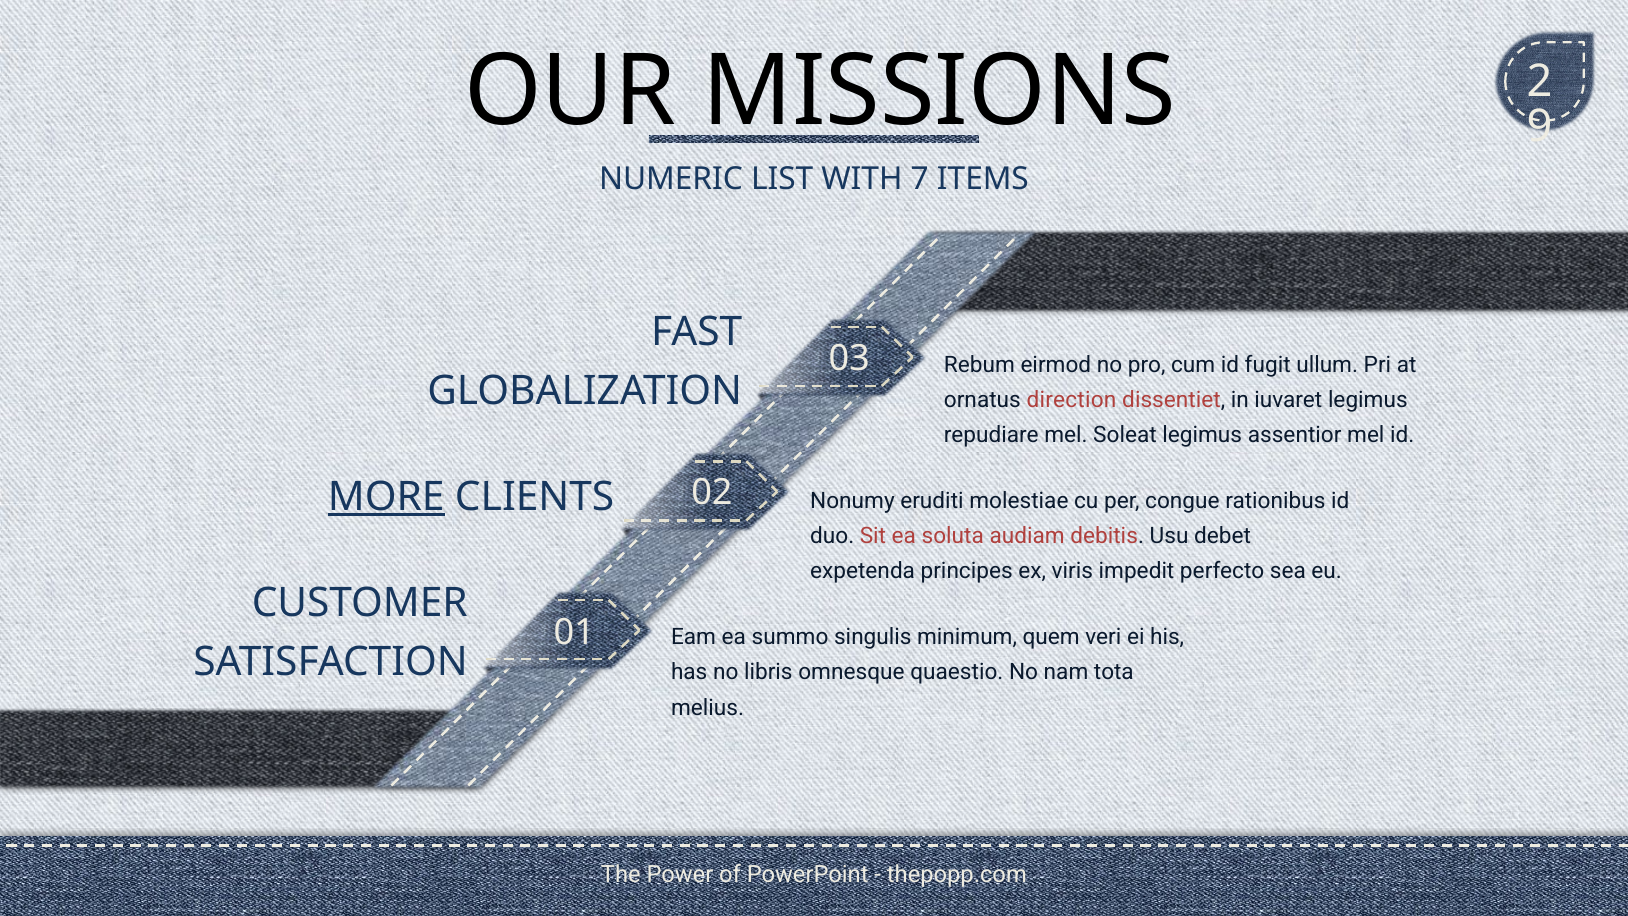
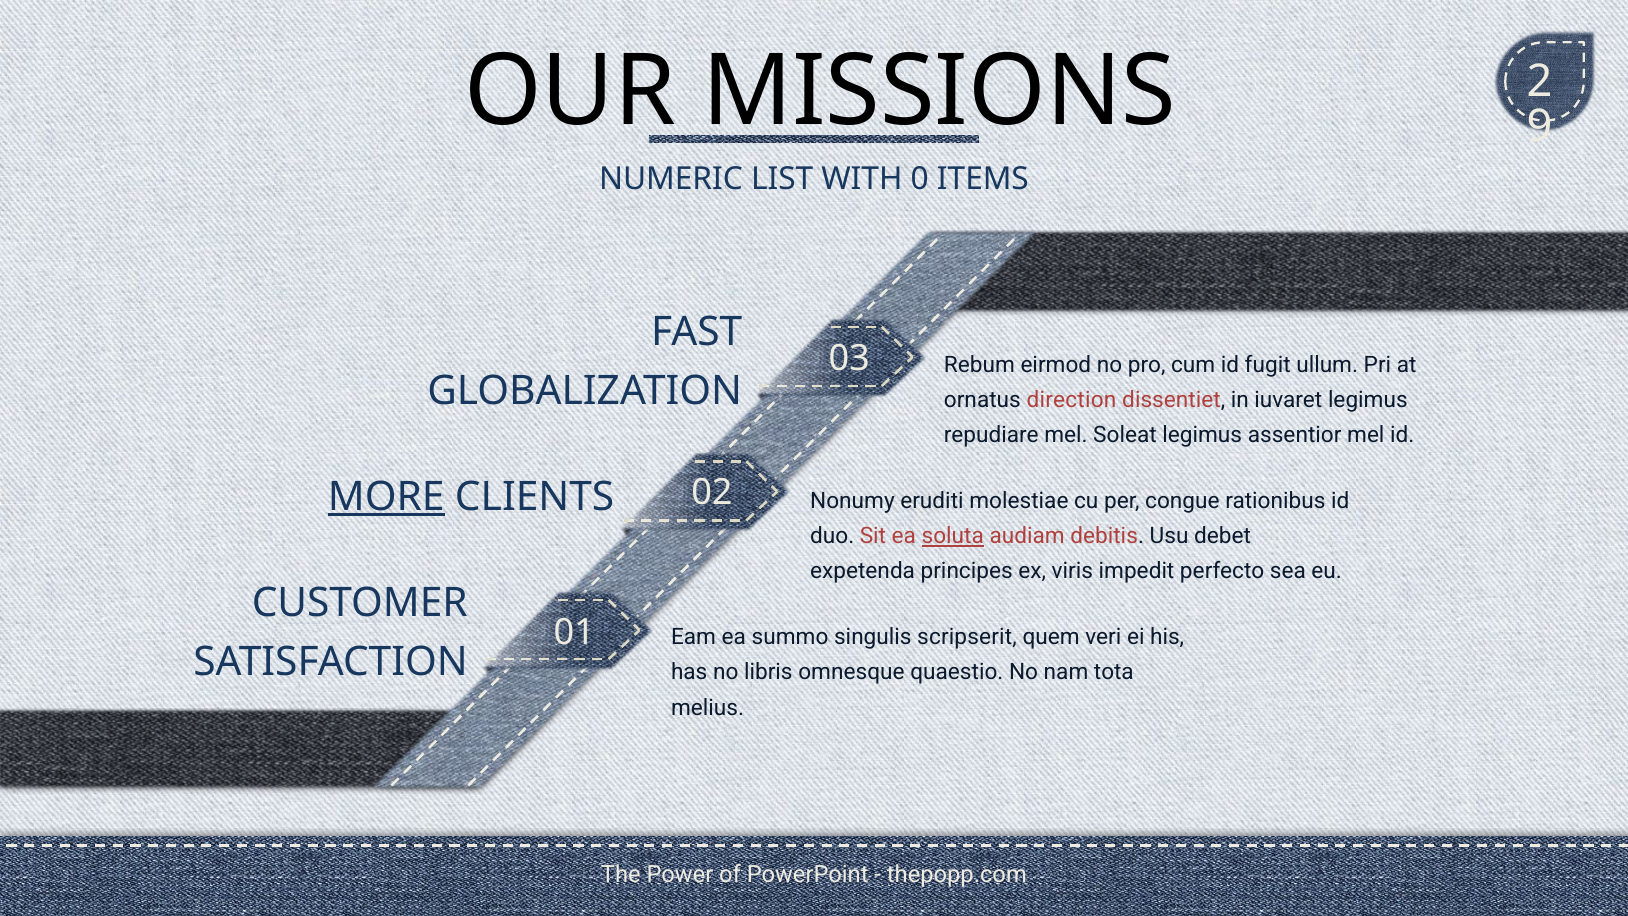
7: 7 -> 0
soluta underline: none -> present
minimum: minimum -> scripserit
